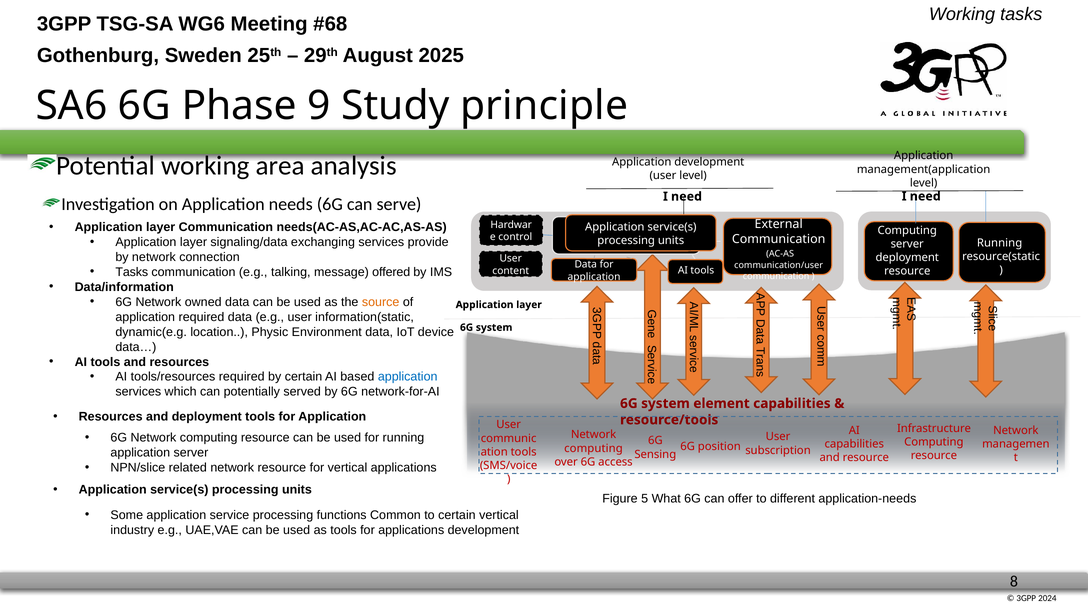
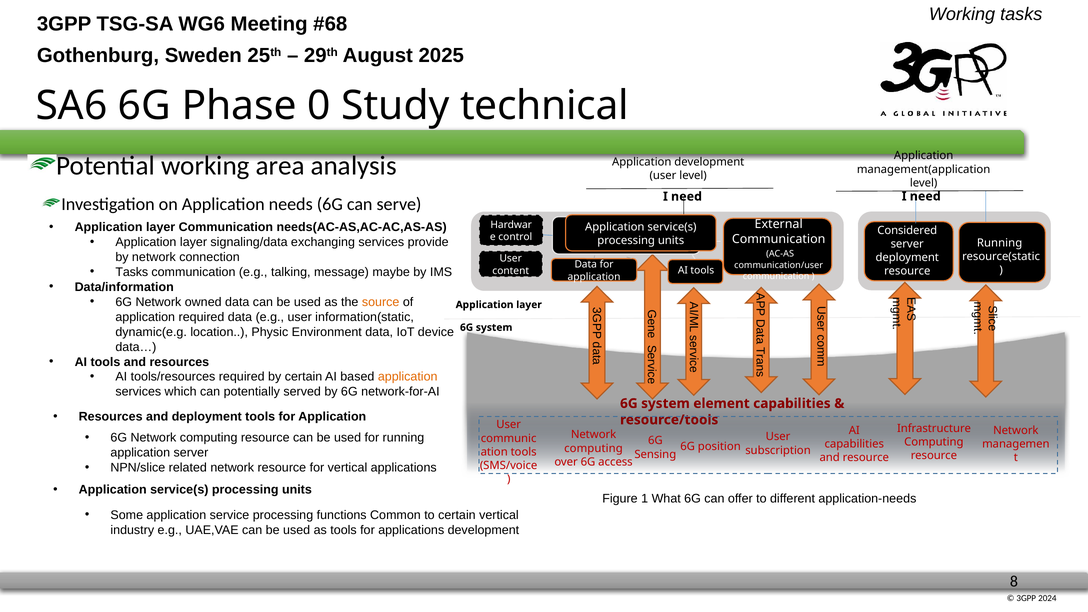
9: 9 -> 0
principle: principle -> technical
Computing at (907, 230): Computing -> Considered
offered: offered -> maybe
application at (408, 377) colour: blue -> orange
5: 5 -> 1
